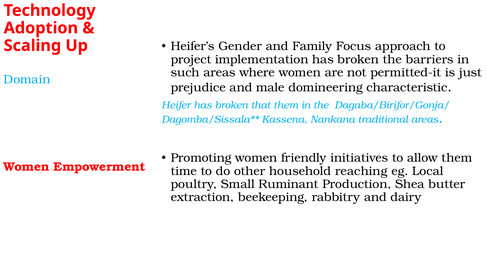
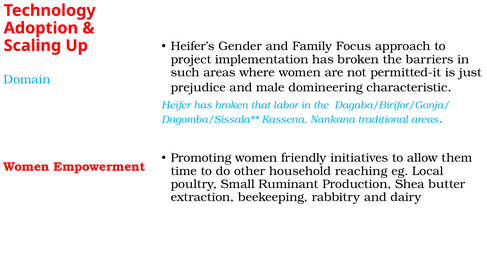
that them: them -> labor
